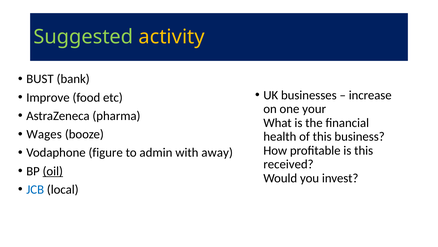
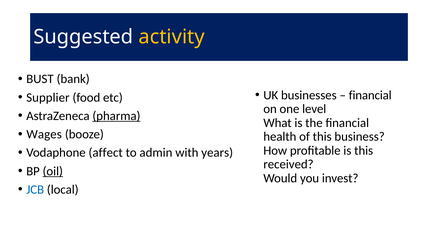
Suggested colour: light green -> white
increase at (370, 95): increase -> financial
Improve: Improve -> Supplier
your: your -> level
pharma underline: none -> present
figure: figure -> affect
away: away -> years
